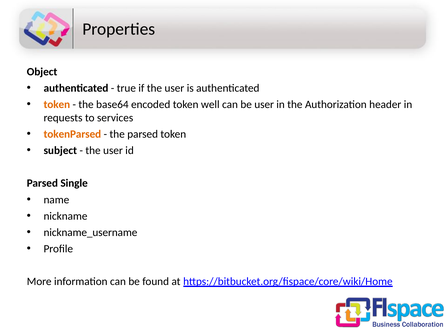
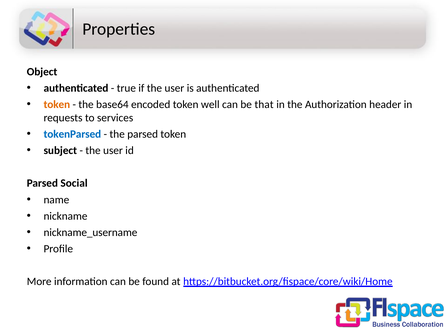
be user: user -> that
tokenParsed colour: orange -> blue
Single: Single -> Social
